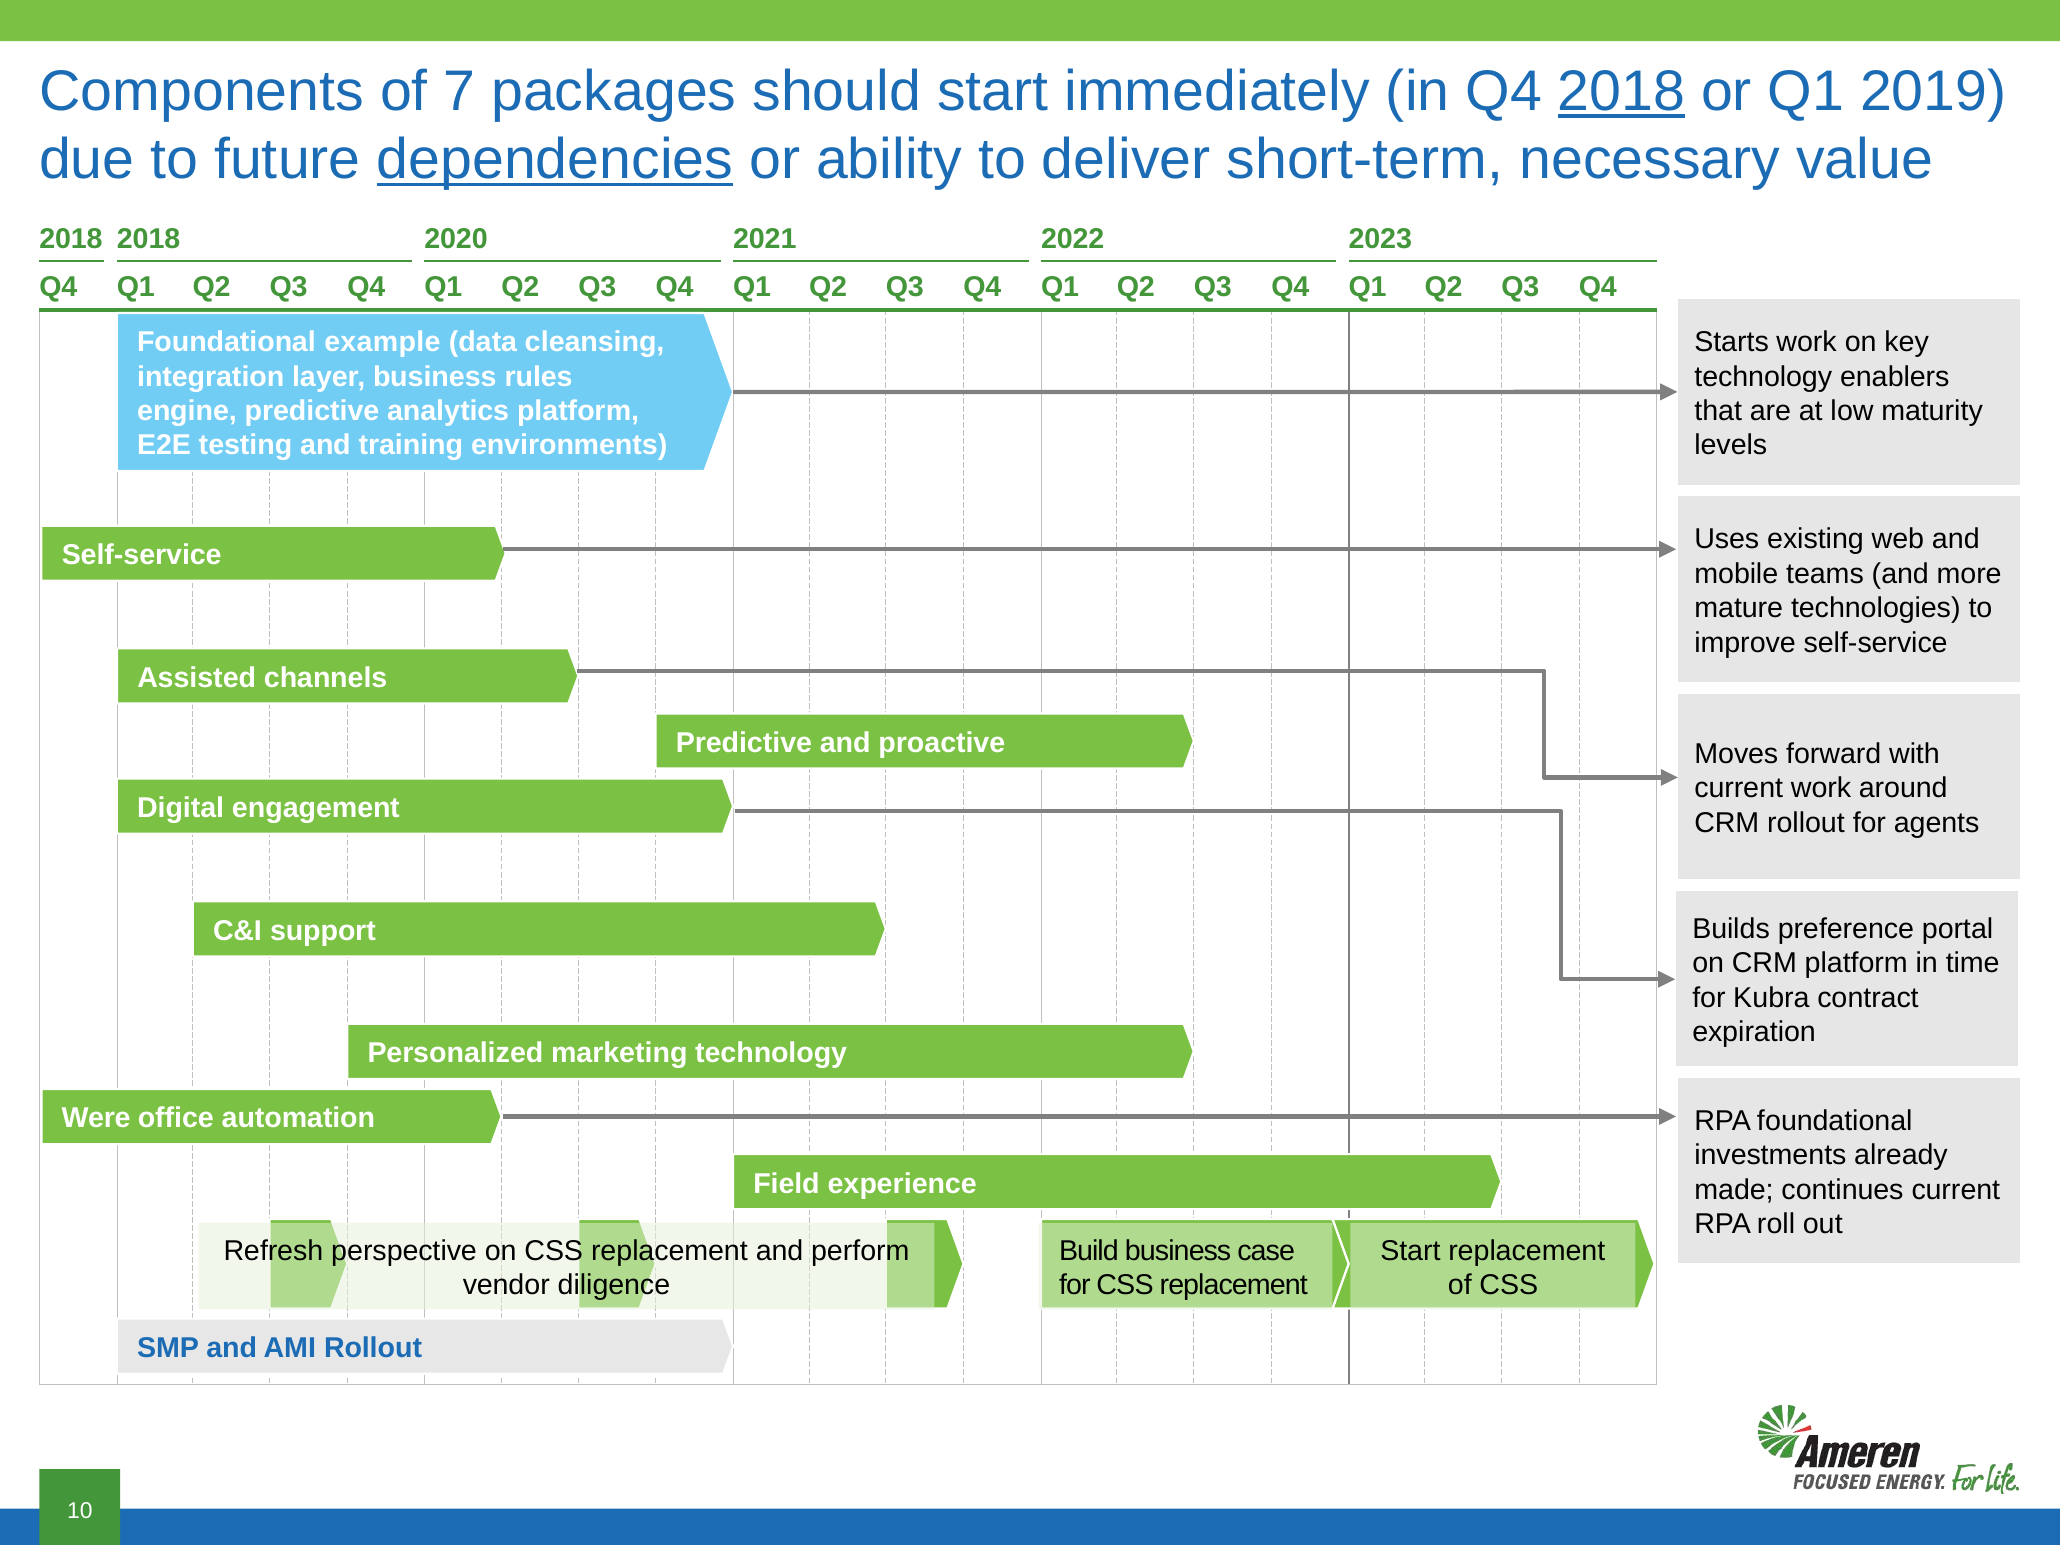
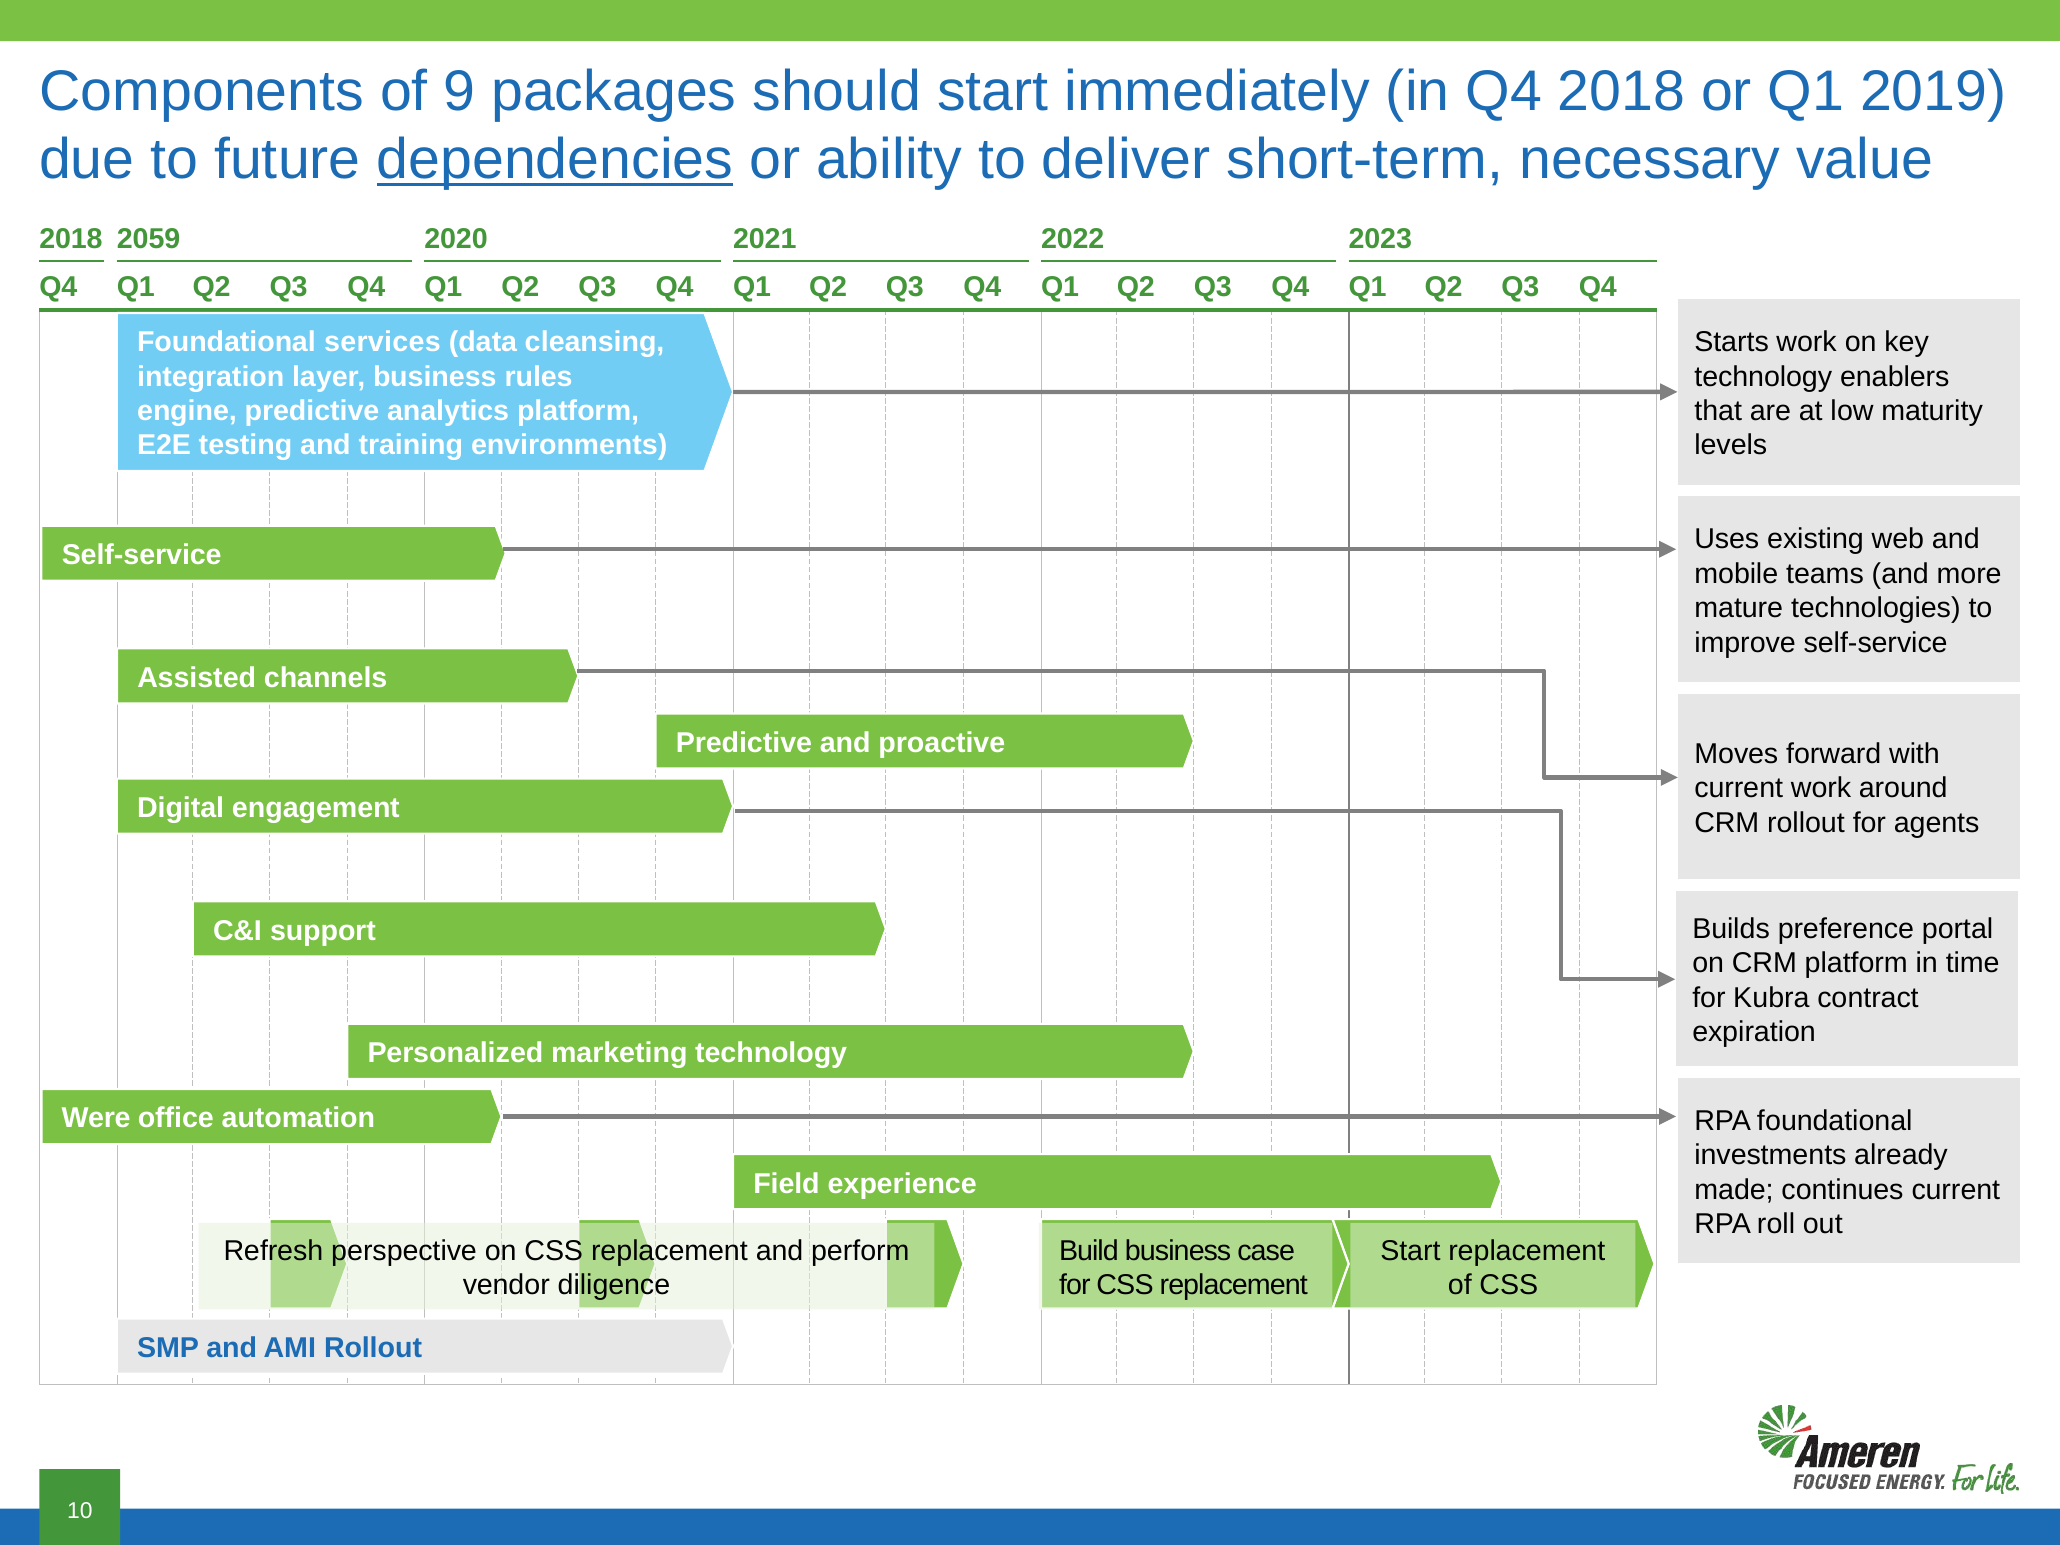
7: 7 -> 9
2018 at (1621, 91) underline: present -> none
2018 2018: 2018 -> 2059
example: example -> services
